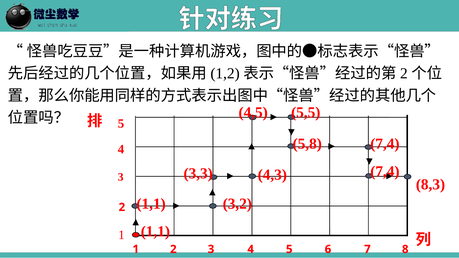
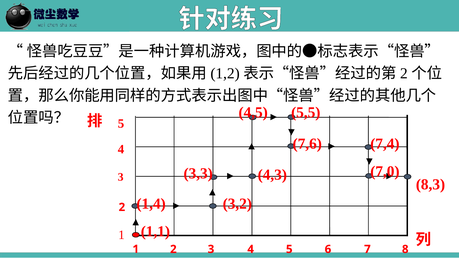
5,8: 5,8 -> 7,6
7,4 at (385, 171): 7,4 -> 7,0
1,1 at (151, 204): 1,1 -> 1,4
